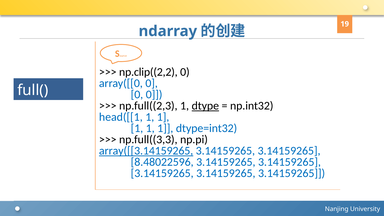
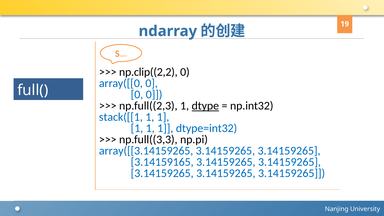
head([[1: head([[1 -> stack([[1
array([[3.14159265 underline: present -> none
8.48022596: 8.48022596 -> 3.14159165
